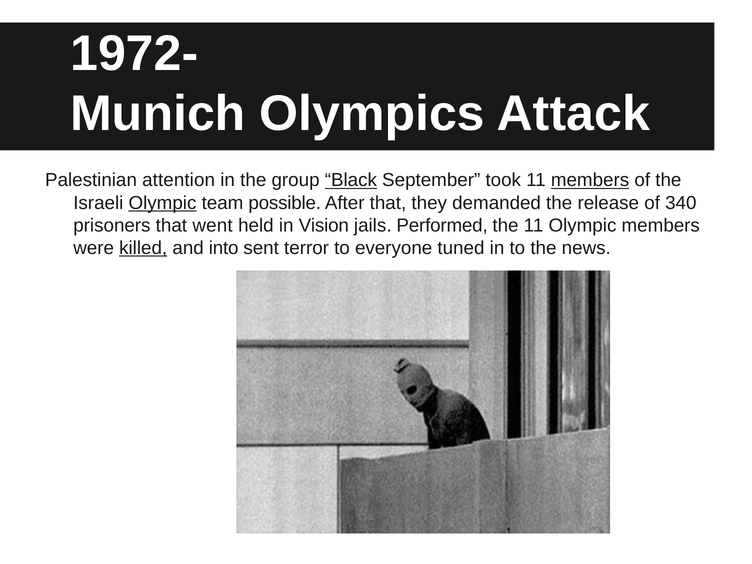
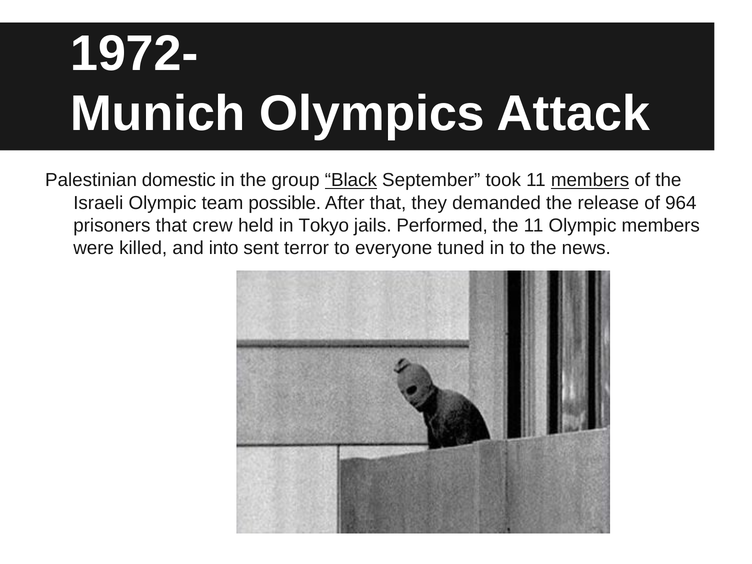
attention: attention -> domestic
Olympic at (162, 203) underline: present -> none
340: 340 -> 964
went: went -> crew
Vision: Vision -> Tokyo
killed underline: present -> none
